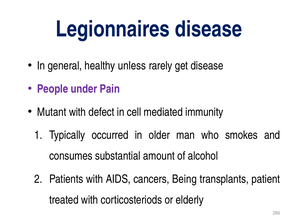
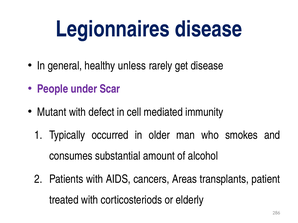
Pain: Pain -> Scar
Being: Being -> Areas
